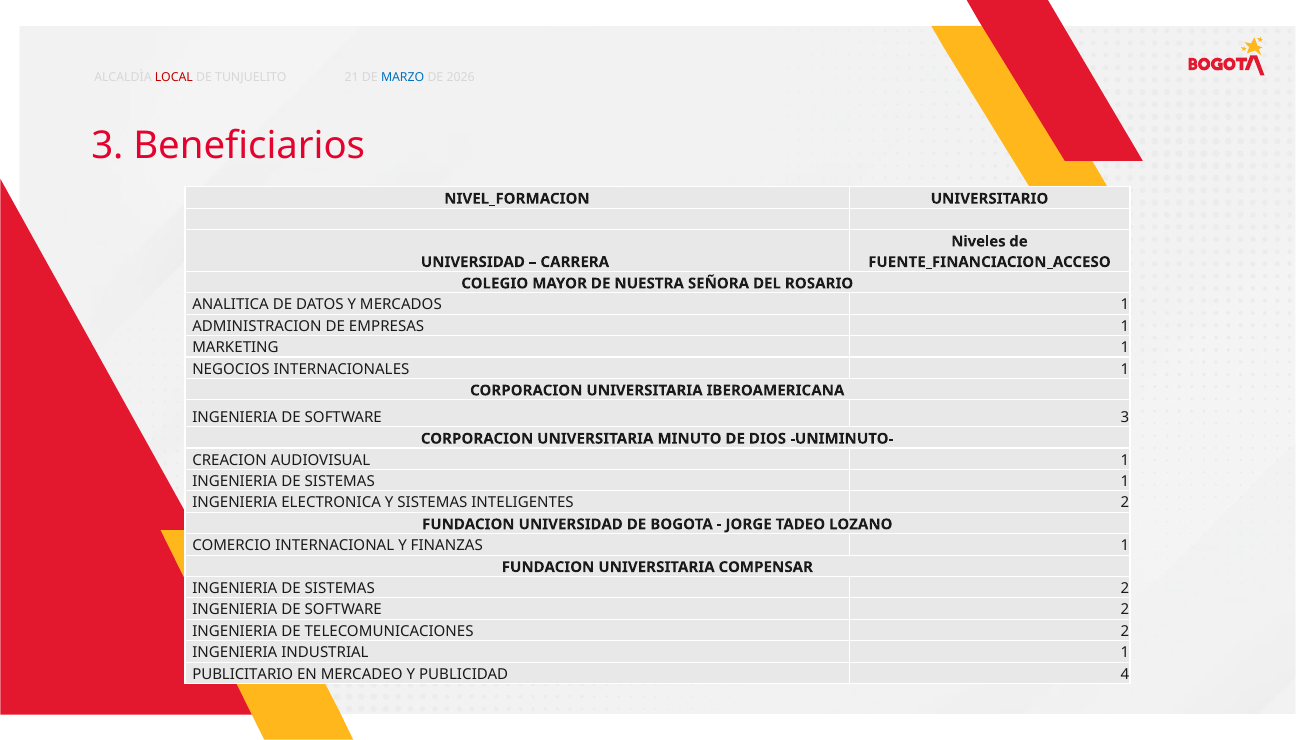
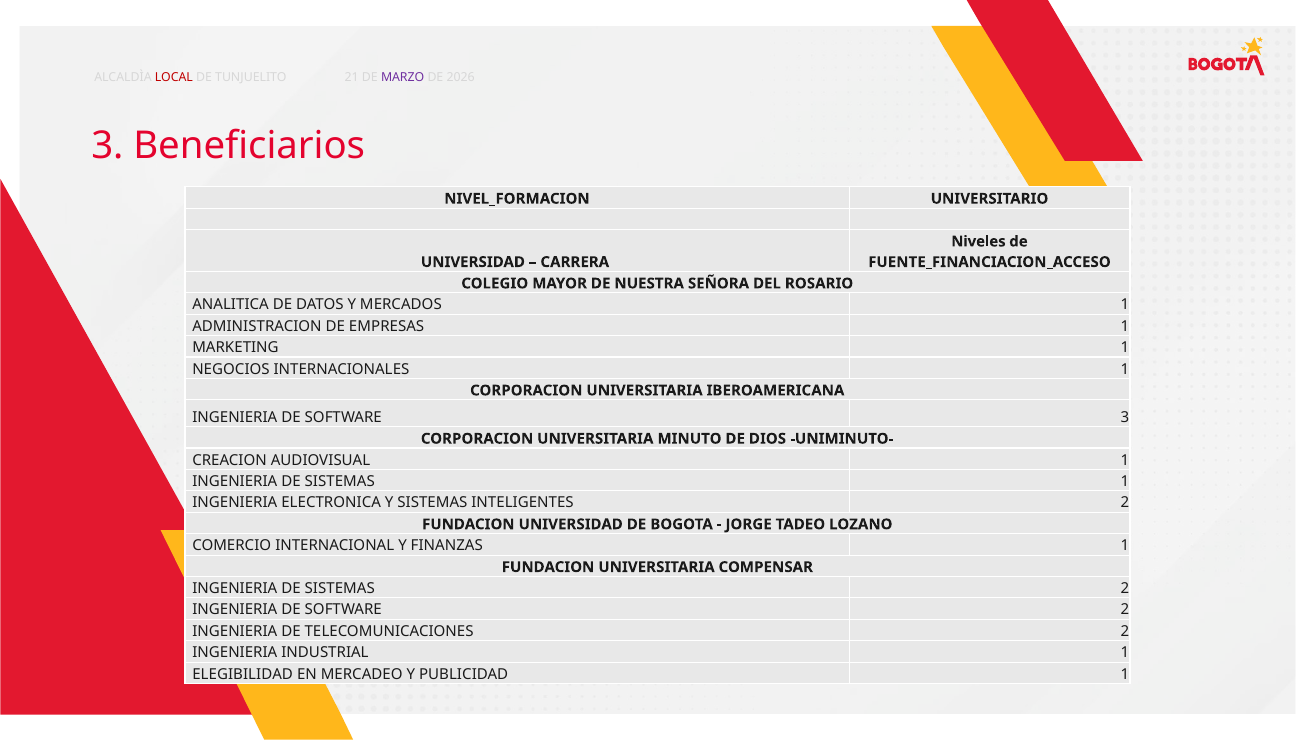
MARZO colour: blue -> purple
PUBLICITARIO: PUBLICITARIO -> ELEGIBILIDAD
PUBLICIDAD 4: 4 -> 1
